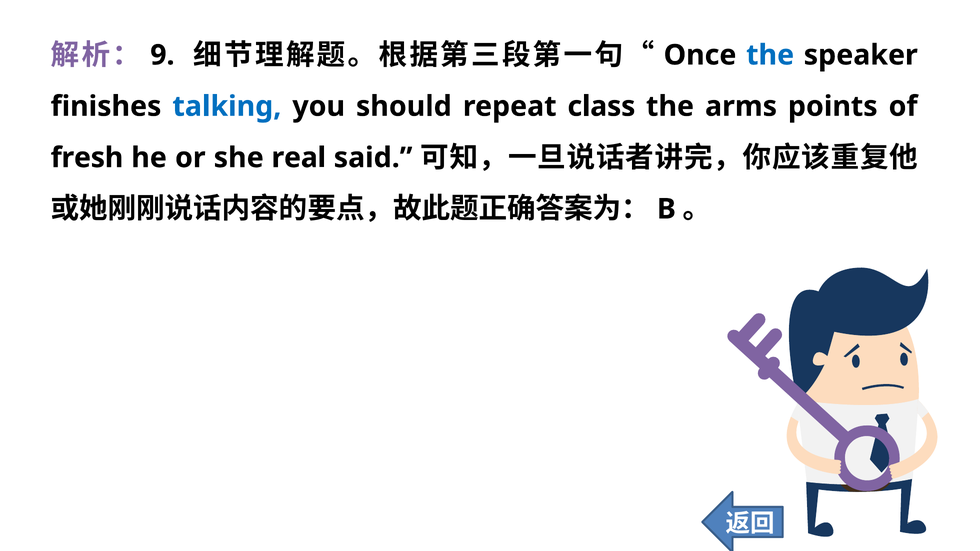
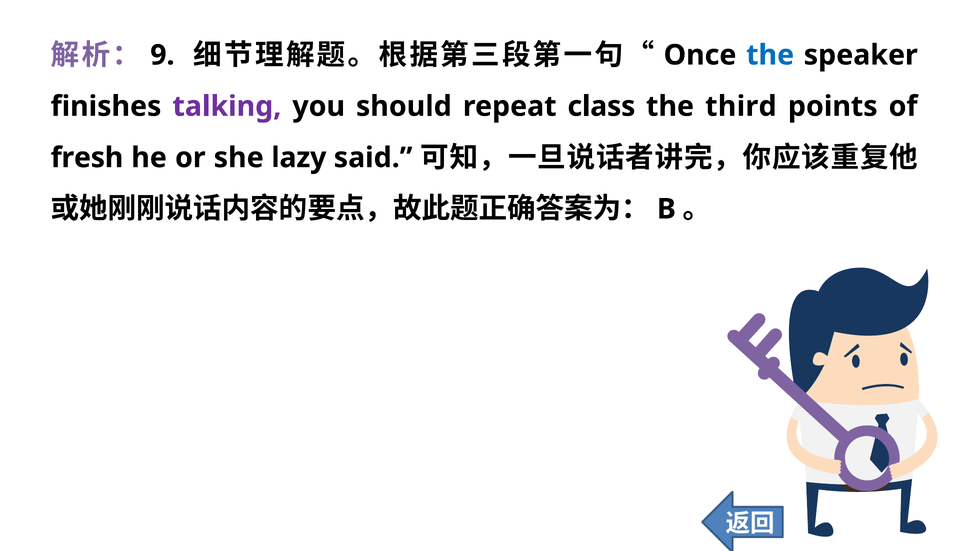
talking colour: blue -> purple
arms: arms -> third
real: real -> lazy
